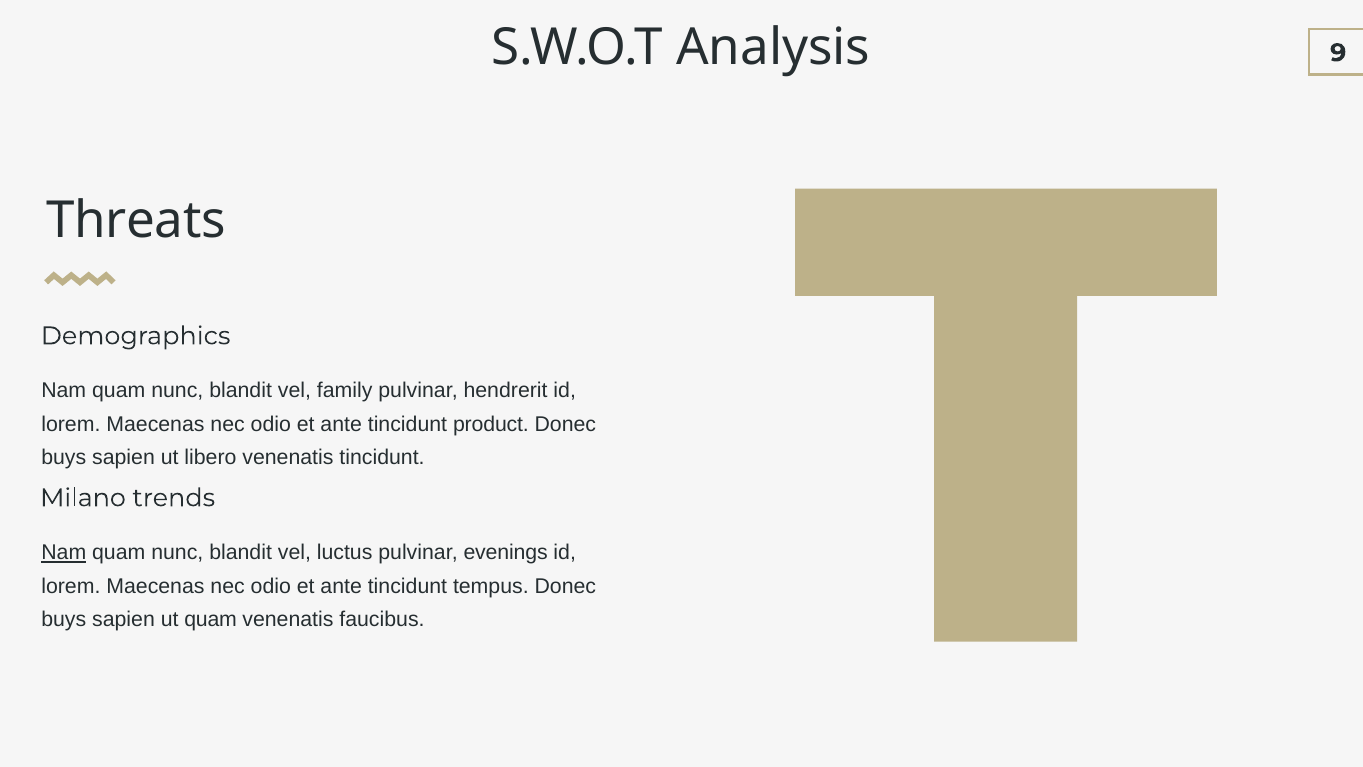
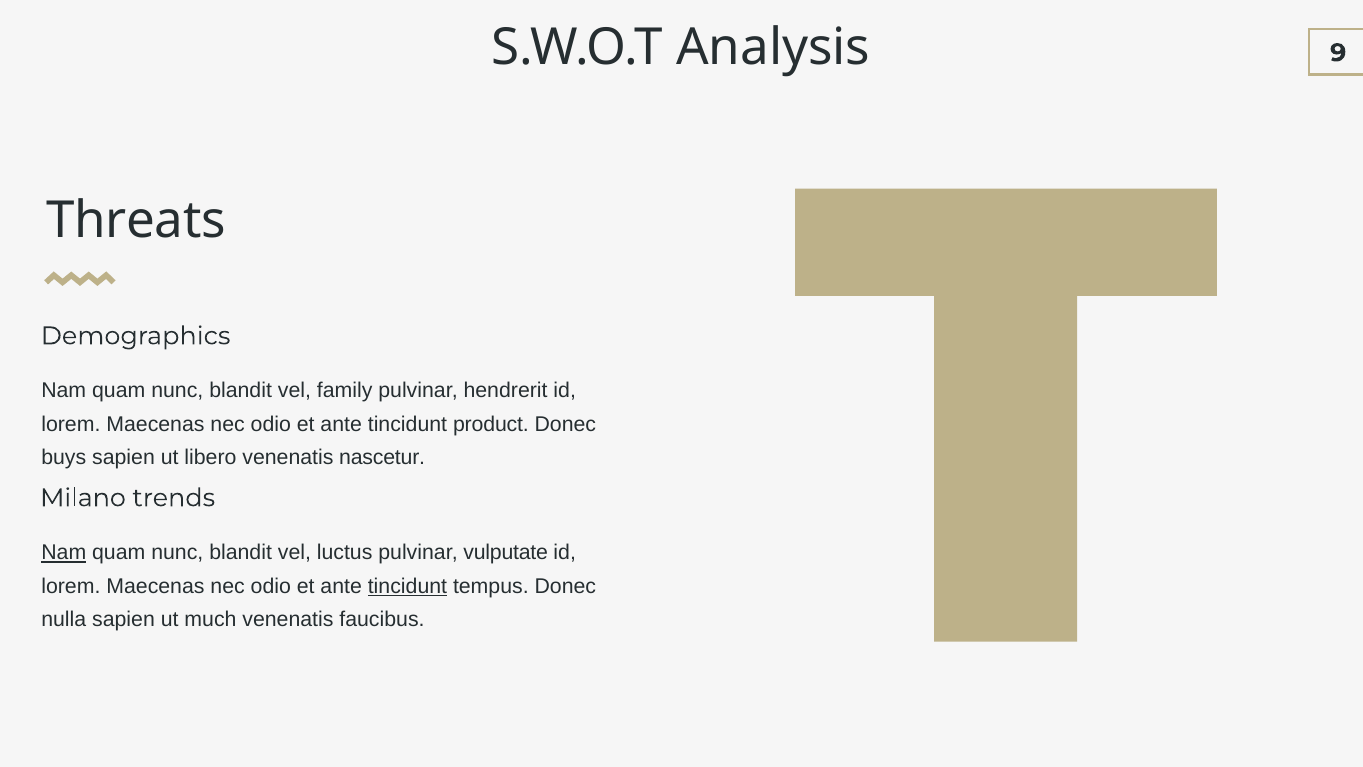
venenatis tincidunt: tincidunt -> nascetur
evenings: evenings -> vulputate
tincidunt at (407, 586) underline: none -> present
buys at (64, 619): buys -> nulla
ut quam: quam -> much
